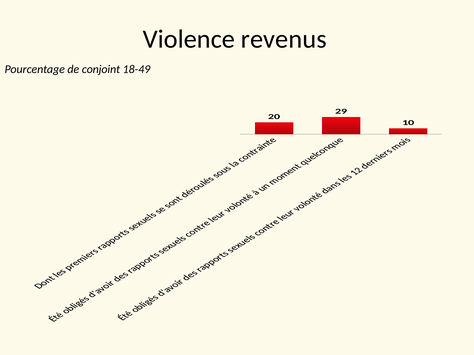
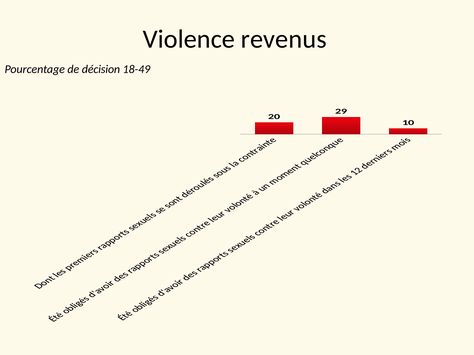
conjoint: conjoint -> décision
